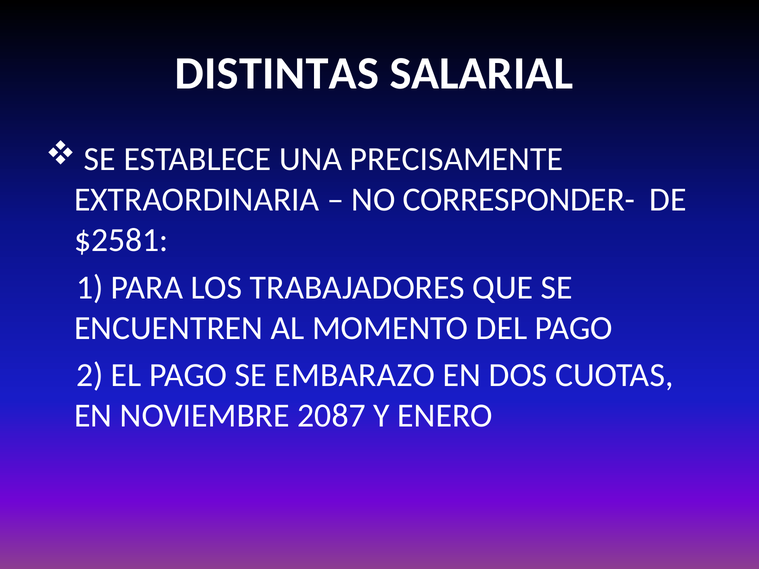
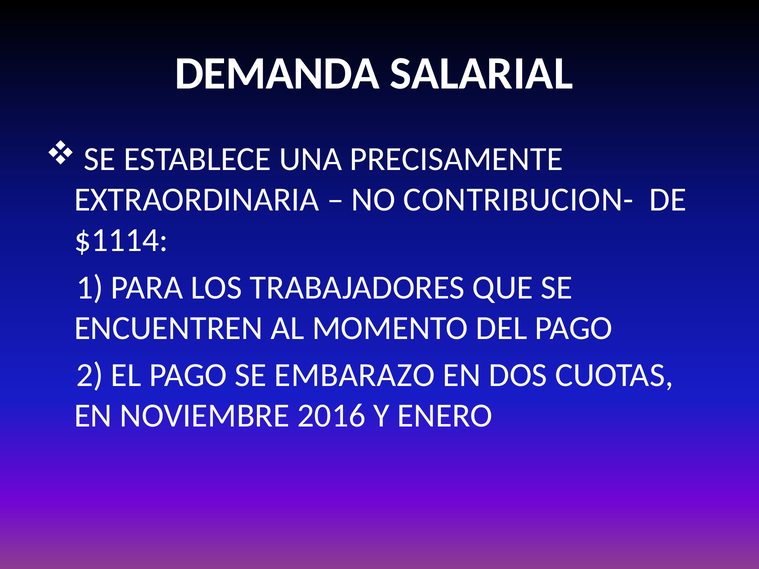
DISTINTAS: DISTINTAS -> DEMANDA
CORRESPONDER-: CORRESPONDER- -> CONTRIBUCION-
$2581: $2581 -> $1114
2087: 2087 -> 2016
